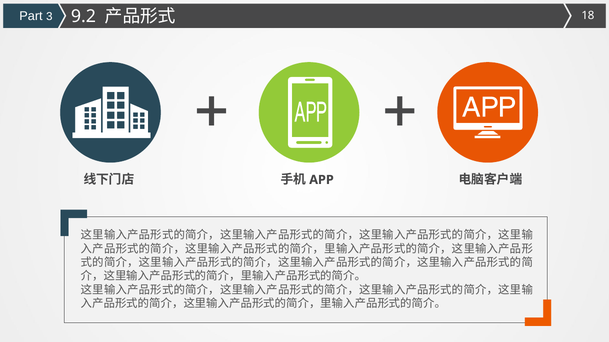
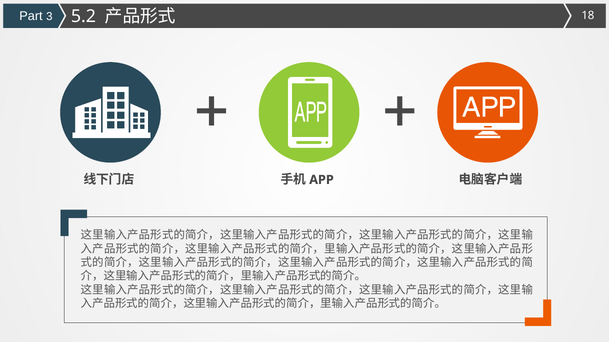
9.2: 9.2 -> 5.2
